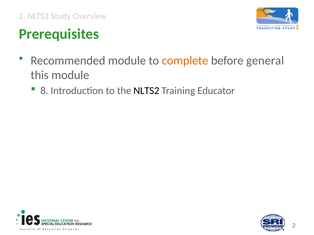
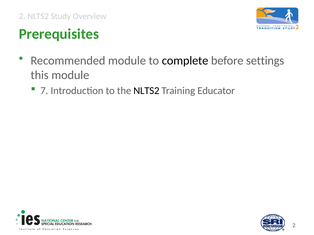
complete colour: orange -> black
general: general -> settings
8: 8 -> 7
